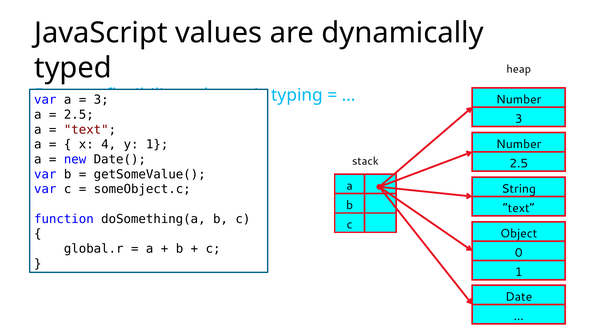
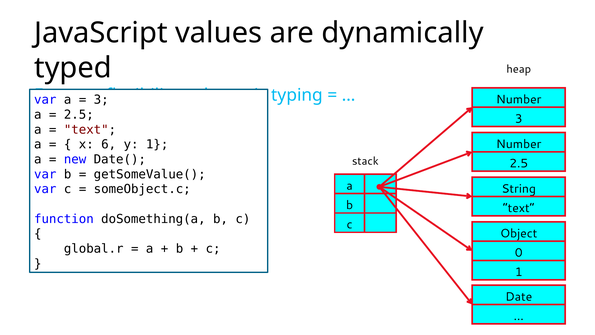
4: 4 -> 6
